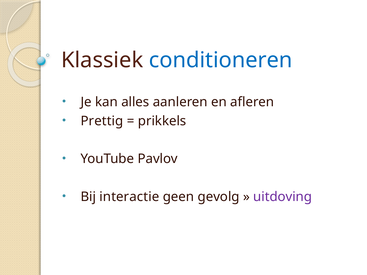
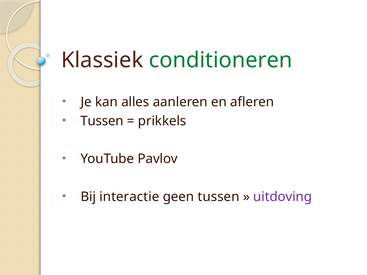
conditioneren colour: blue -> green
Prettig at (102, 121): Prettig -> Tussen
geen gevolg: gevolg -> tussen
